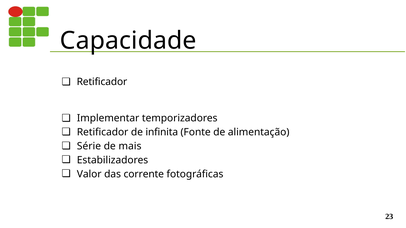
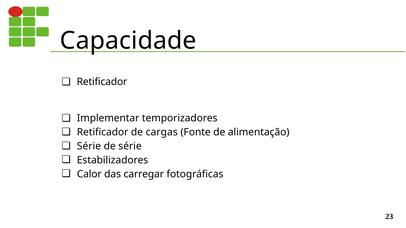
infinita: infinita -> cargas
de mais: mais -> série
Valor: Valor -> Calor
corrente: corrente -> carregar
